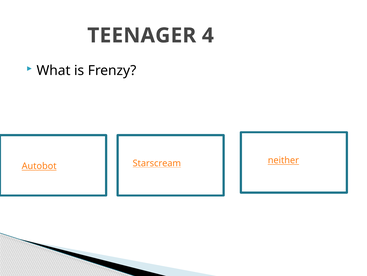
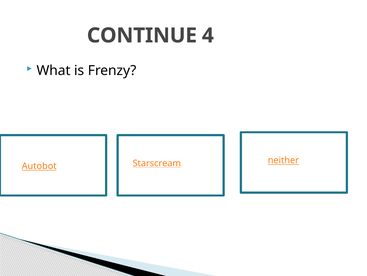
TEENAGER: TEENAGER -> CONTINUE
